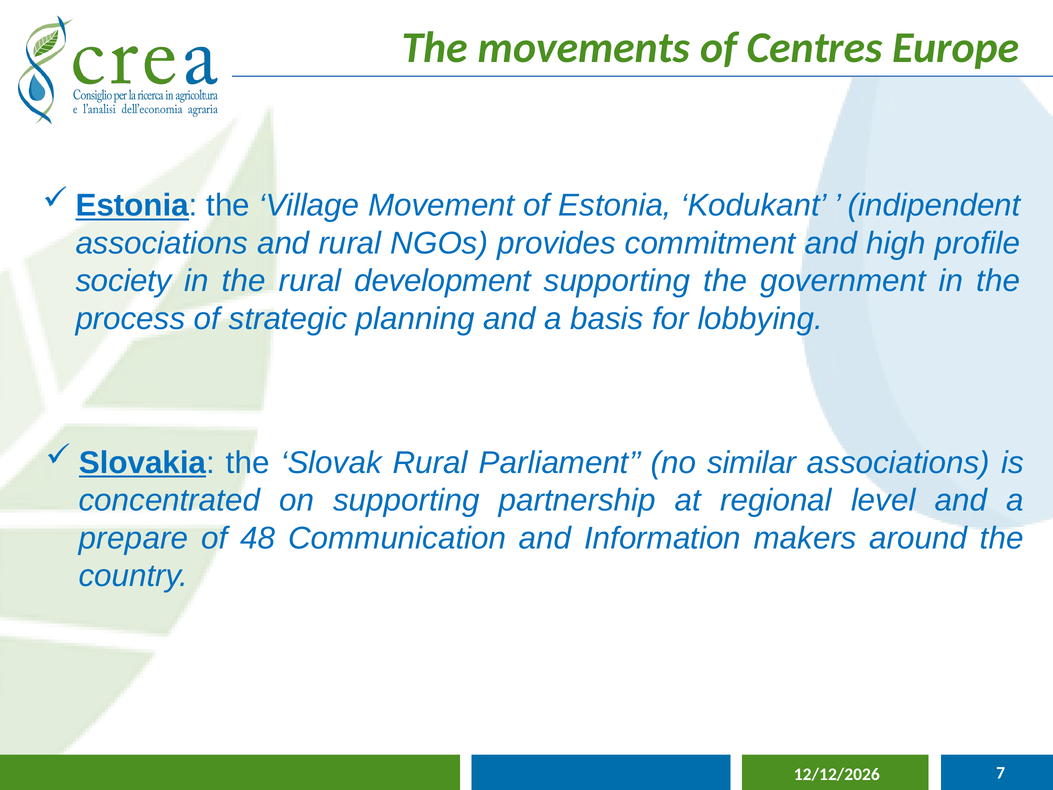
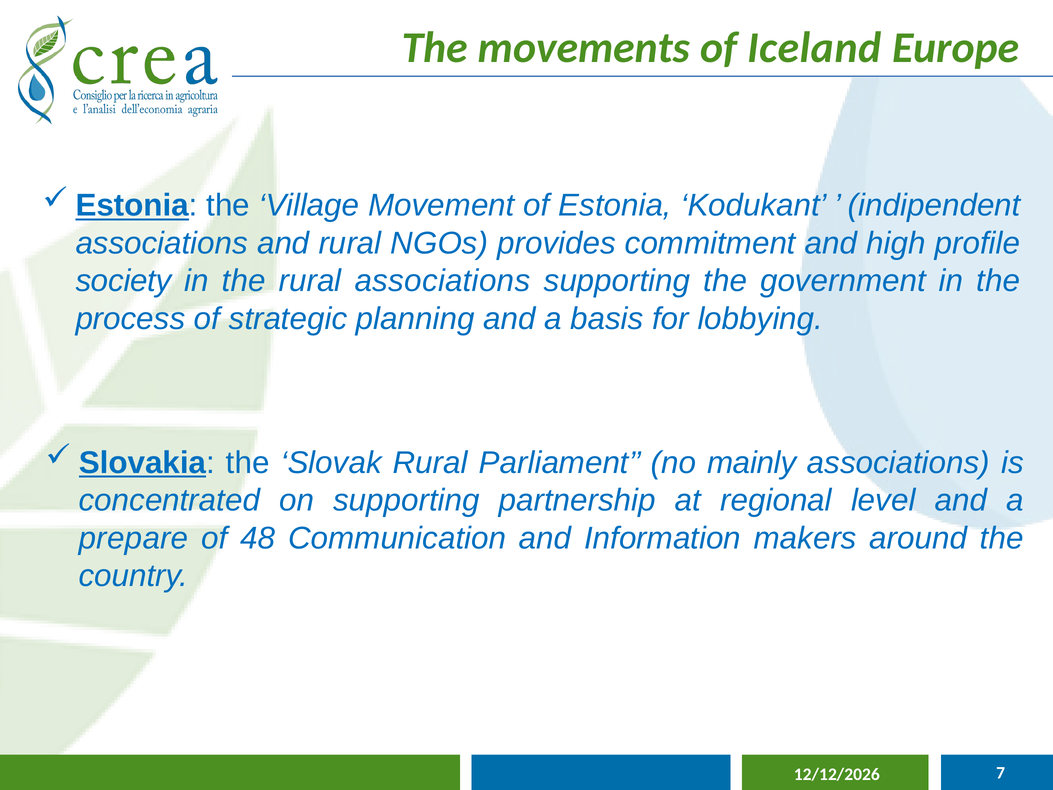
Centres: Centres -> Iceland
rural development: development -> associations
similar: similar -> mainly
